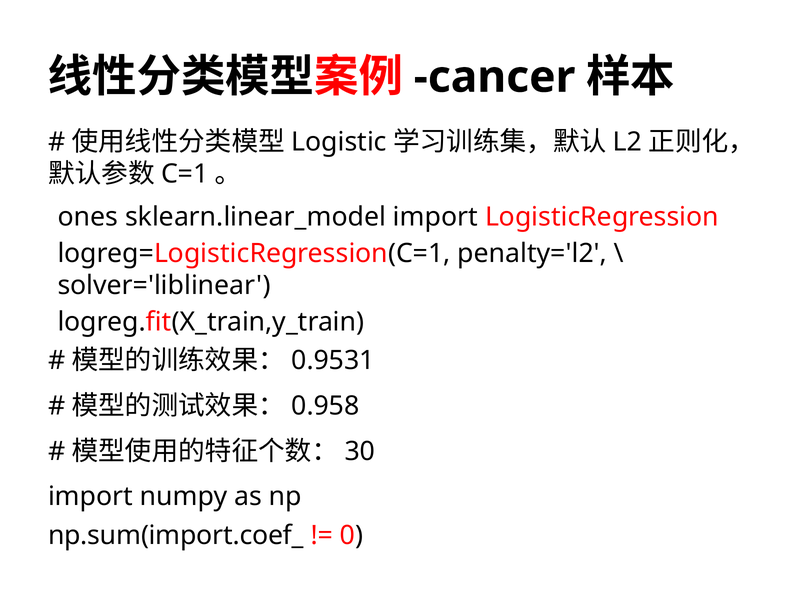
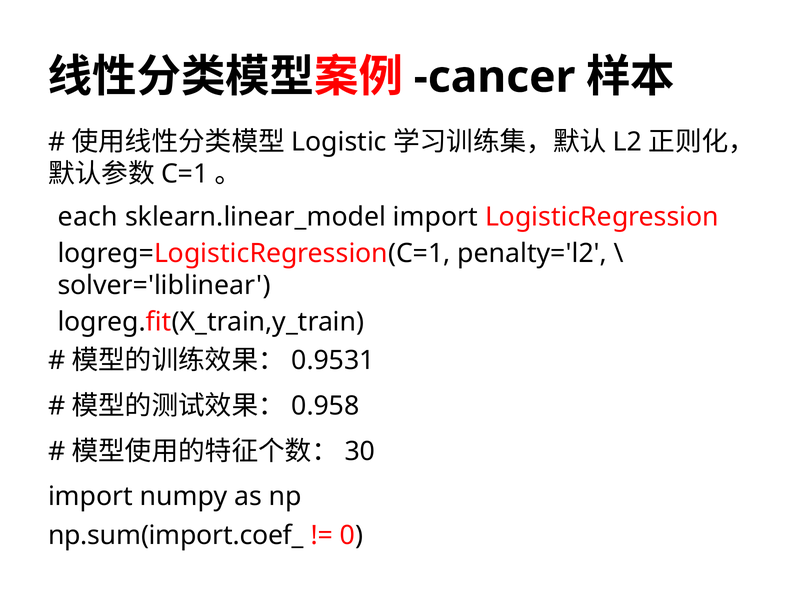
ones: ones -> each
